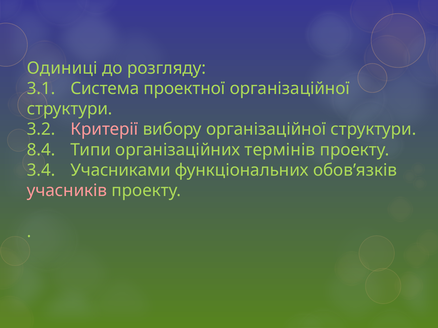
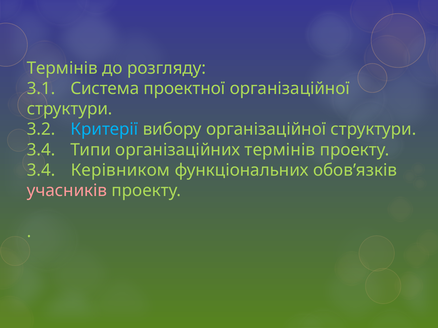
Одиниці at (62, 68): Одиниці -> Термінів
Критерії colour: pink -> light blue
8.4 at (41, 150): 8.4 -> 3.4
Учасниками: Учасниками -> Керівником
